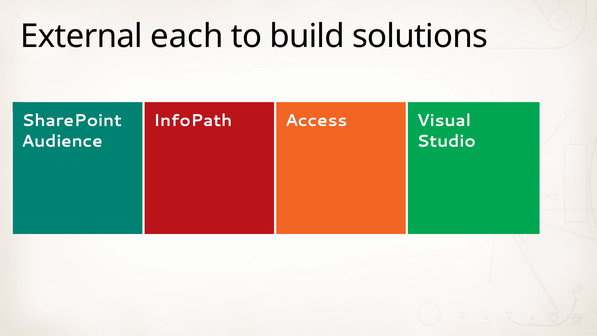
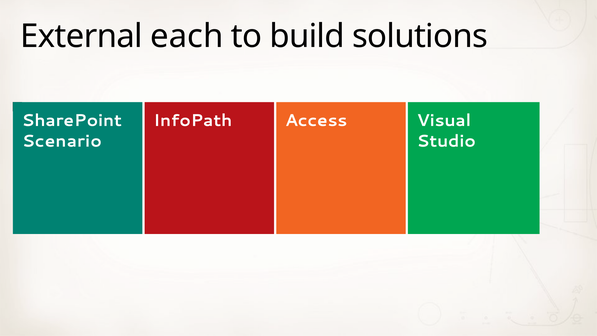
Audience: Audience -> Scenario
